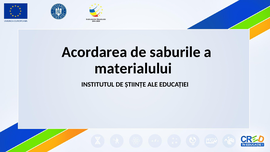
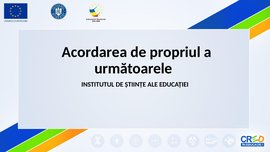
saburile: saburile -> propriul
materialului: materialului -> următoarele
